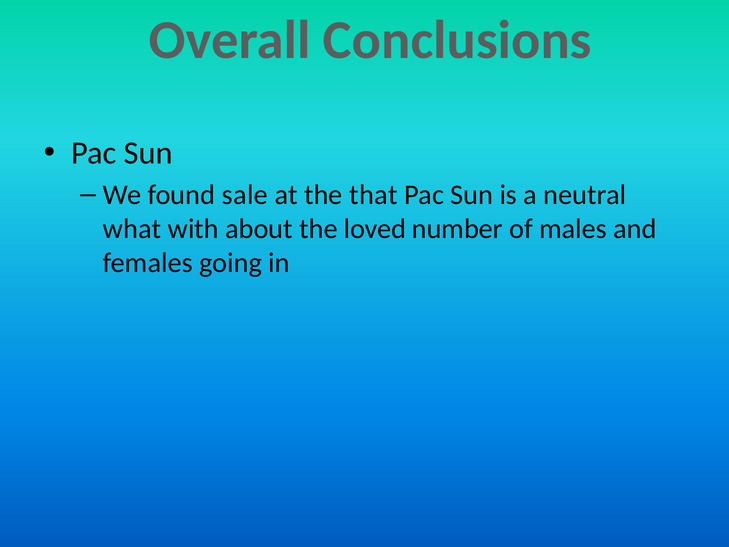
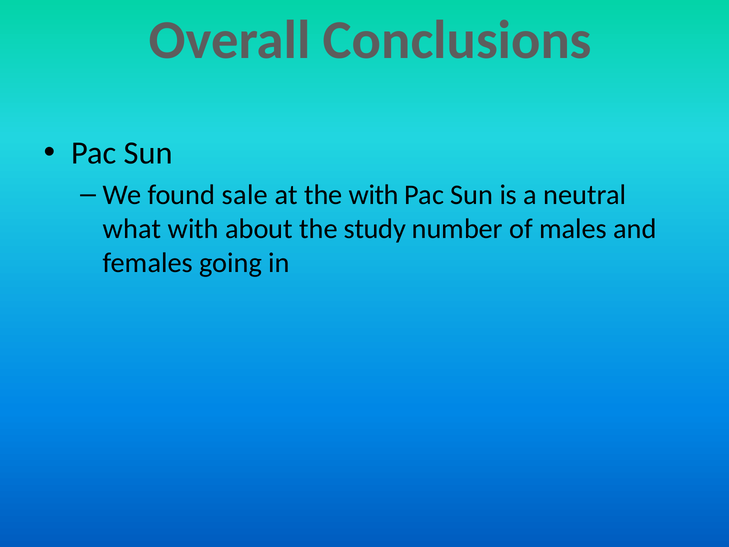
the that: that -> with
loved: loved -> study
